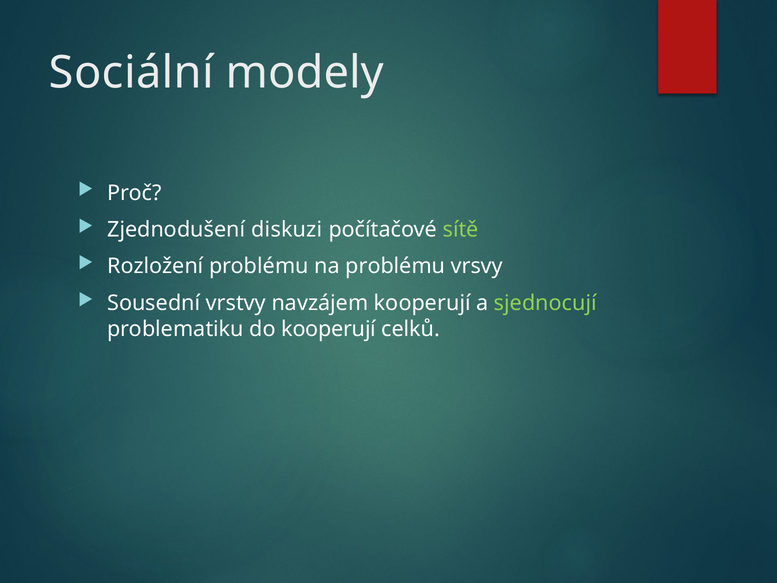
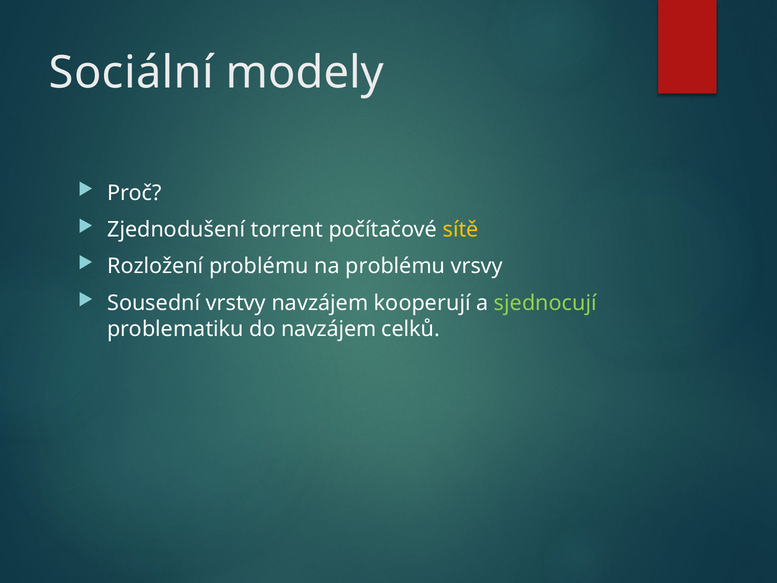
diskuzi: diskuzi -> torrent
sítě colour: light green -> yellow
do kooperují: kooperují -> navzájem
